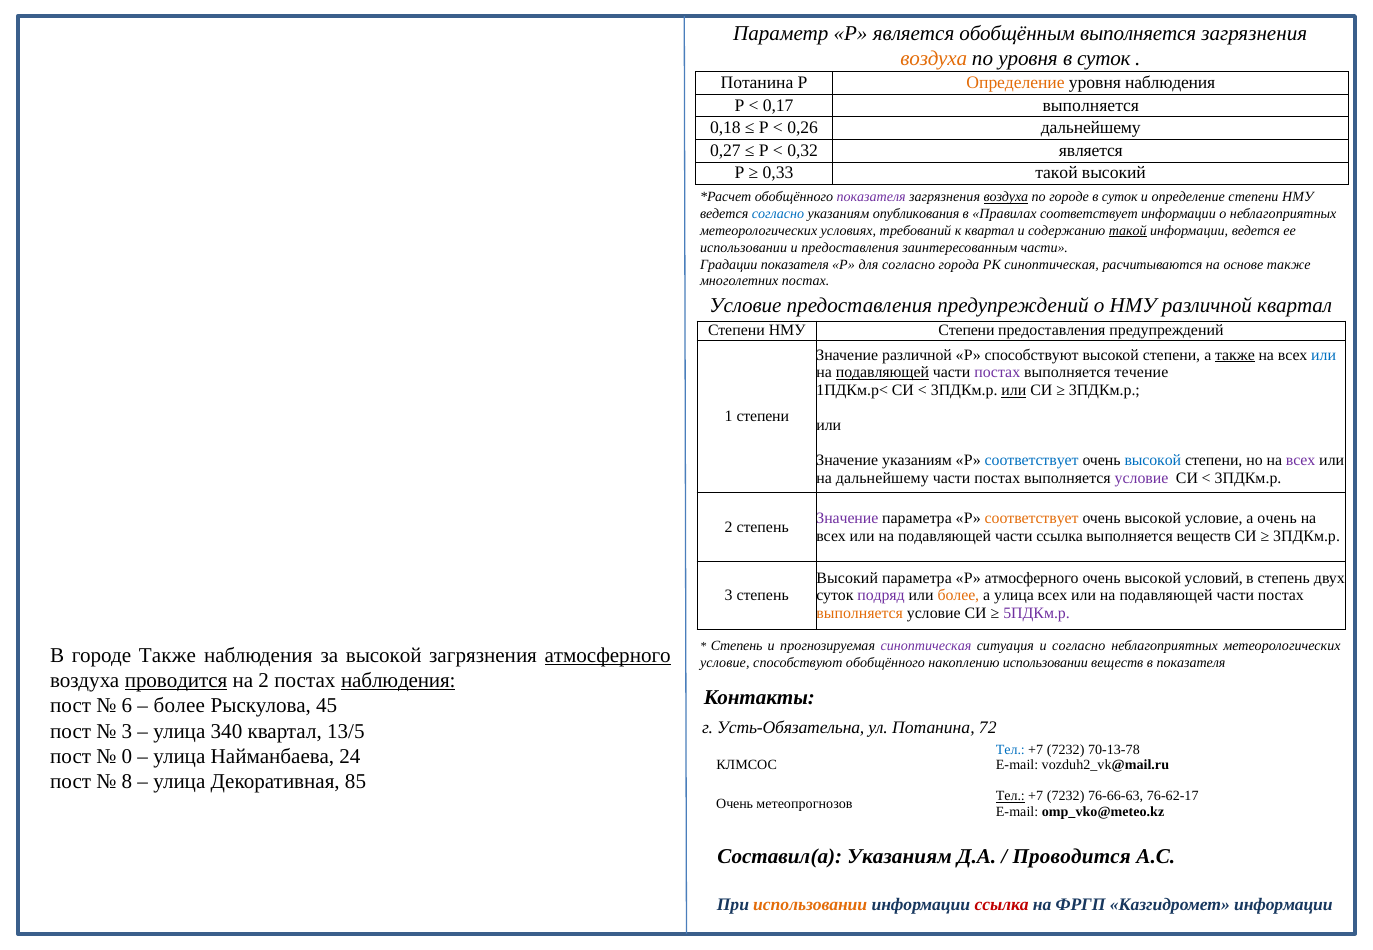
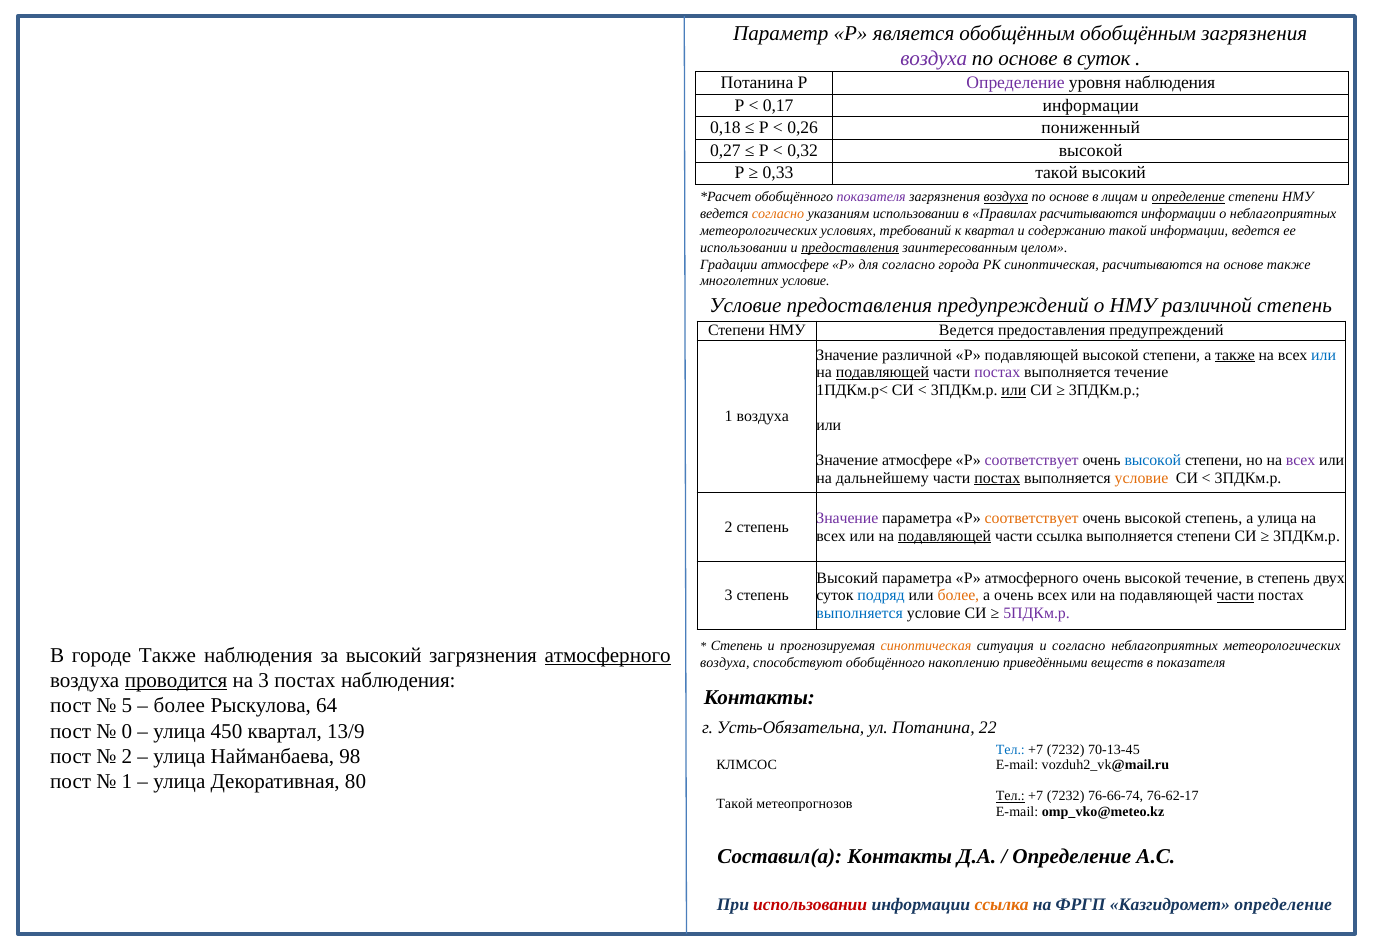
обобщённым выполняется: выполняется -> обобщённым
воздуха at (934, 58) colour: orange -> purple
уровня at (1028, 58): уровня -> основе
Определение at (1016, 83) colour: orange -> purple
0,17 выполняется: выполняется -> информации
0,26 дальнейшему: дальнейшему -> пониженный
0,32 является: является -> высокой
городе at (1069, 197): городе -> основе
суток at (1120, 197): суток -> лицам
определение at (1188, 197) underline: none -> present
согласно at (778, 214) colour: blue -> orange
указаниям опубликования: опубликования -> использовании
Правилах соответствует: соответствует -> расчитываются
такой at (1128, 231) underline: present -> none
предоставления at (850, 248) underline: none -> present
заинтересованным части: части -> целом
Градации показателя: показателя -> атмосфере
многолетних постах: постах -> условие
различной квартал: квартал -> степень
Степени at (967, 331): Степени -> Ведется
Р способствуют: способствуют -> подавляющей
1 степени: степени -> воздуха
Значение указаниям: указаниям -> атмосфере
соответствует at (1032, 461) colour: blue -> purple
постах at (997, 478) underline: none -> present
условие at (1142, 478) colour: purple -> orange
высокой условие: условие -> степень
а очень: очень -> улица
подавляющей at (945, 536) underline: none -> present
выполняется веществ: веществ -> степени
высокой условий: условий -> течение
подряд colour: purple -> blue
а улица: улица -> очень
части at (1235, 596) underline: none -> present
выполняется at (860, 614) colour: orange -> blue
синоптическая at (926, 646) colour: purple -> orange
за высокой: высокой -> высокий
условие at (725, 663): условие -> воздуха
накоплению использовании: использовании -> приведёнными
на 2: 2 -> 3
наблюдения at (398, 681) underline: present -> none
6: 6 -> 5
45: 45 -> 64
72: 72 -> 22
3 at (127, 732): 3 -> 0
340: 340 -> 450
13/5: 13/5 -> 13/9
70-13-78: 70-13-78 -> 70-13-45
0 at (127, 757): 0 -> 2
24: 24 -> 98
8 at (127, 782): 8 -> 1
85: 85 -> 80
76-66-63: 76-66-63 -> 76-66-74
Очень at (735, 804): Очень -> Такой
Составил(а Указаниям: Указаниям -> Контакты
Проводится at (1072, 857): Проводится -> Определение
использовании at (810, 905) colour: orange -> red
ссылка at (1002, 905) colour: red -> orange
Казгидромет информации: информации -> определение
